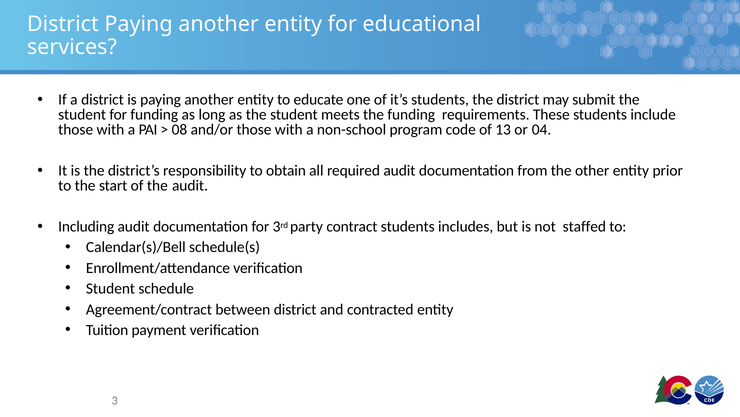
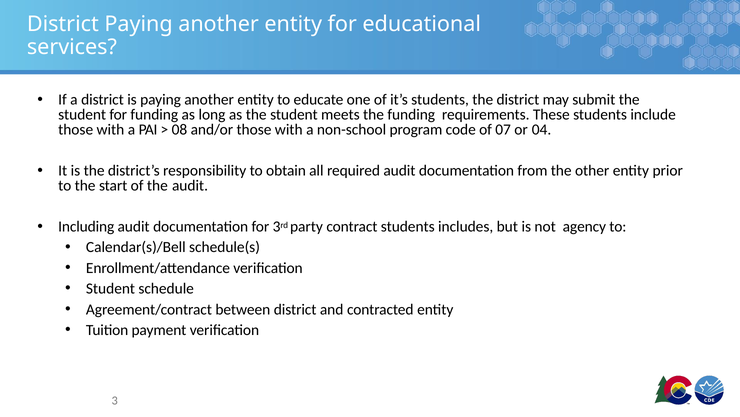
13: 13 -> 07
staffed: staffed -> agency
